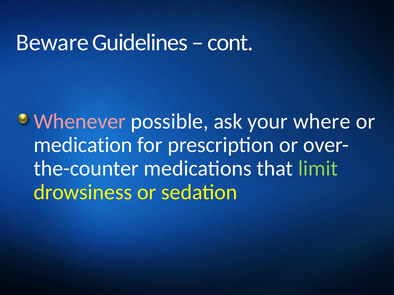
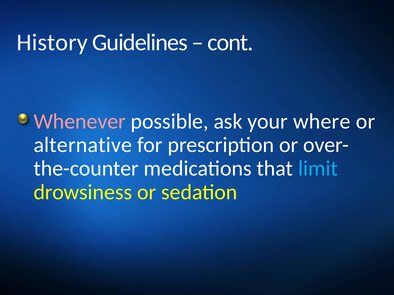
Beware: Beware -> History
medication: medication -> alternative
limit colour: light green -> light blue
